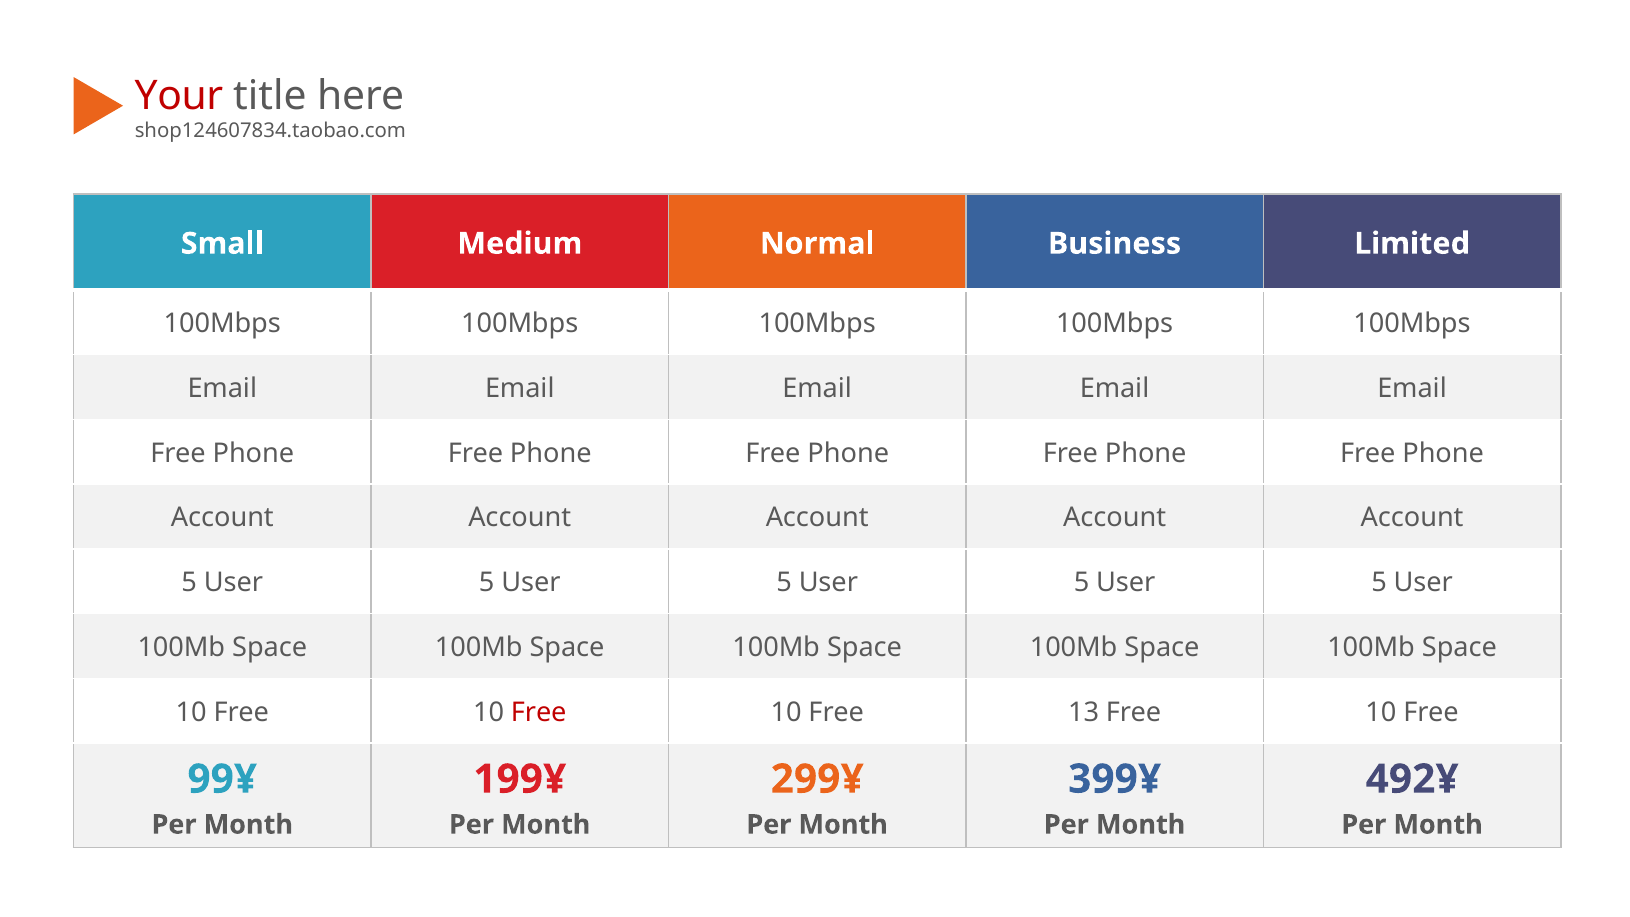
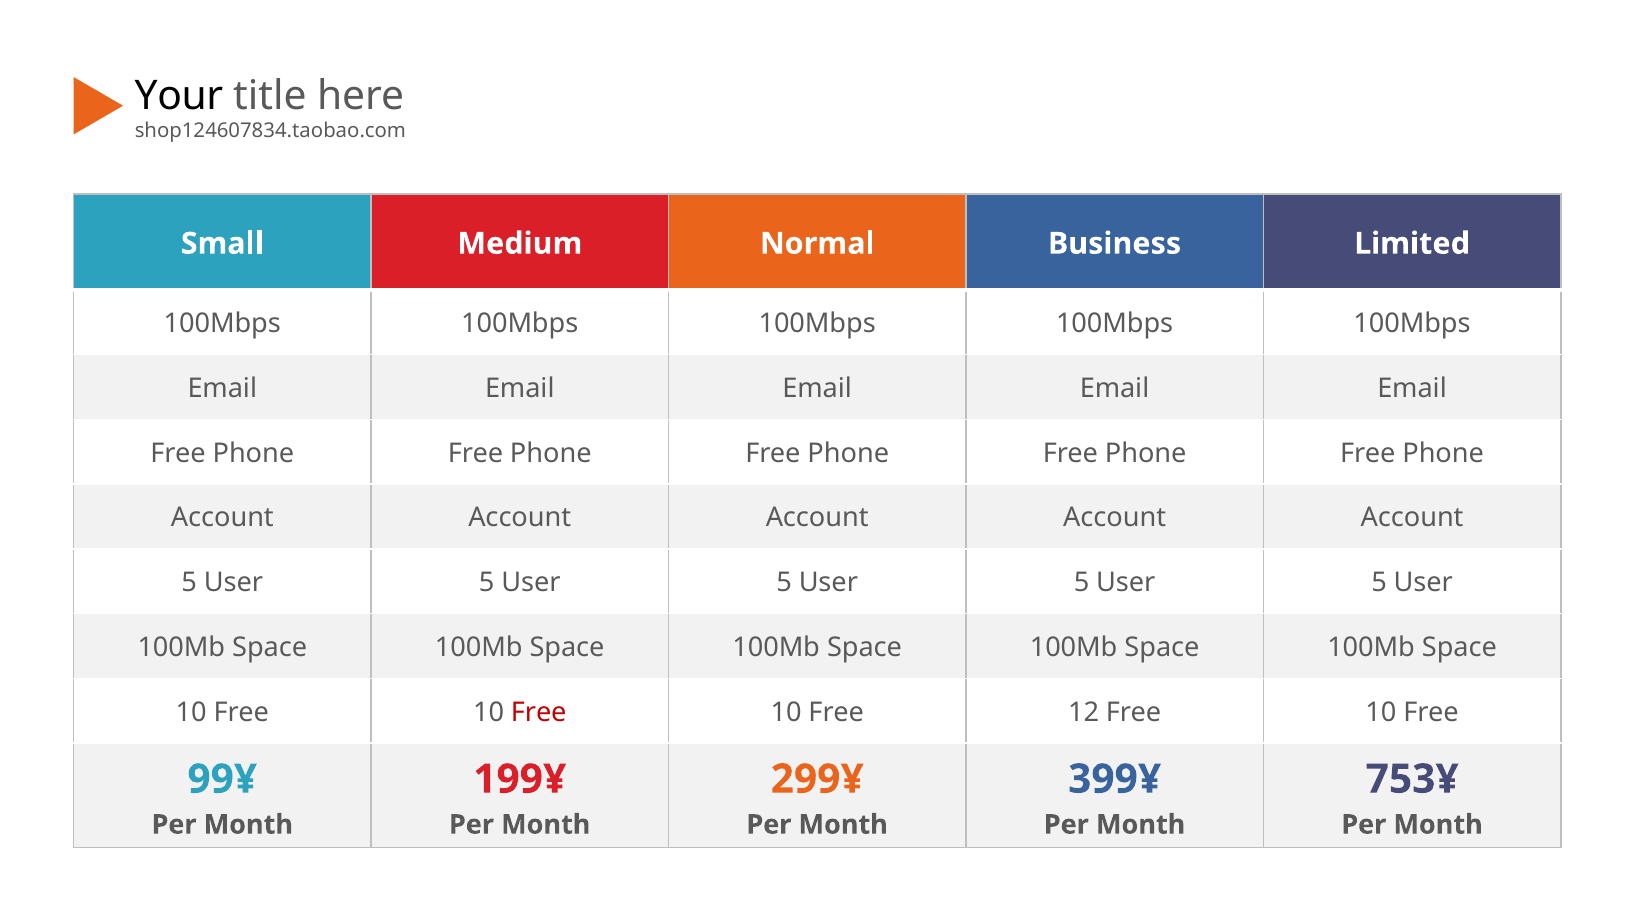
Your colour: red -> black
13: 13 -> 12
492¥: 492¥ -> 753¥
